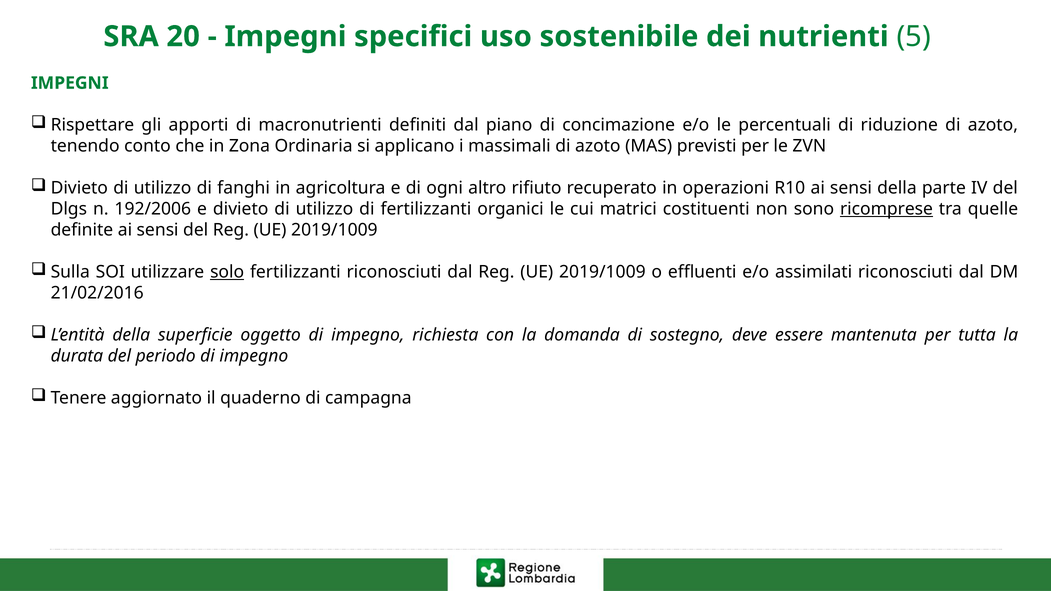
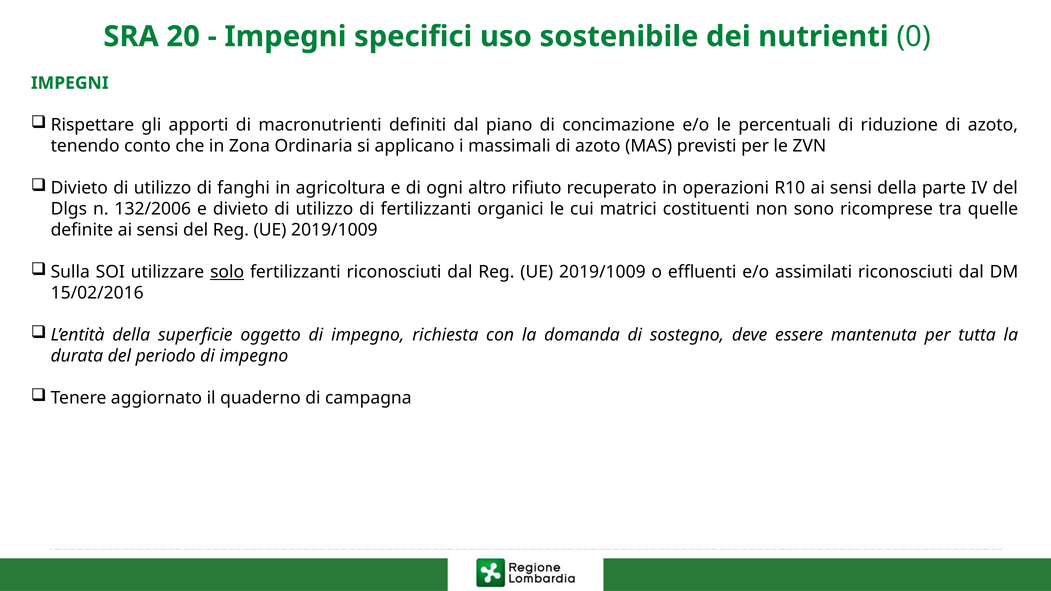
5: 5 -> 0
192/2006: 192/2006 -> 132/2006
ricomprese underline: present -> none
21/02/2016: 21/02/2016 -> 15/02/2016
